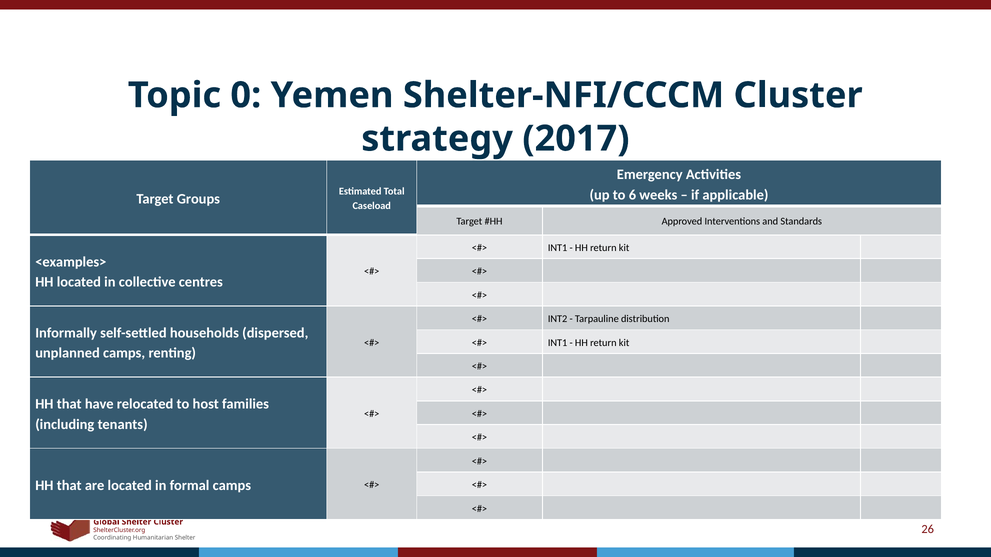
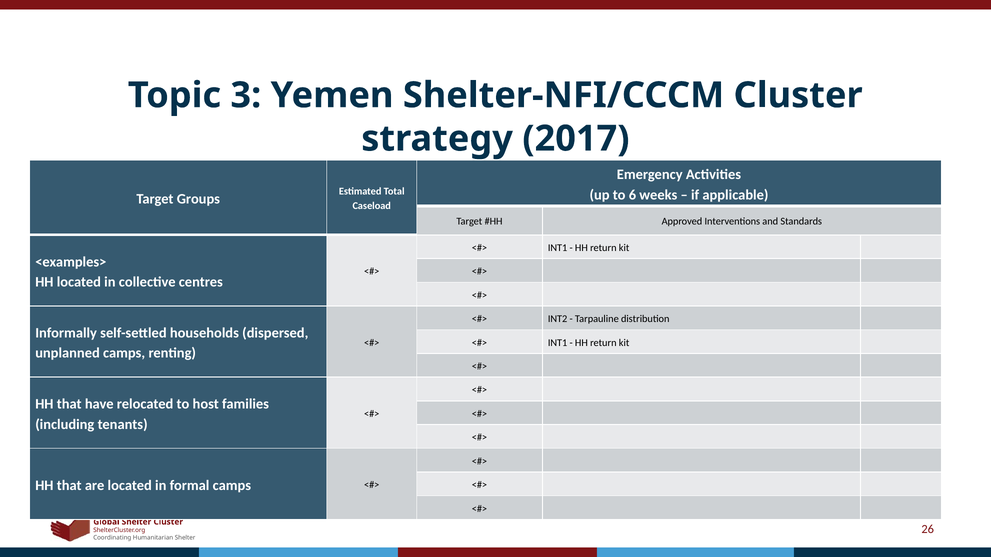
0: 0 -> 3
